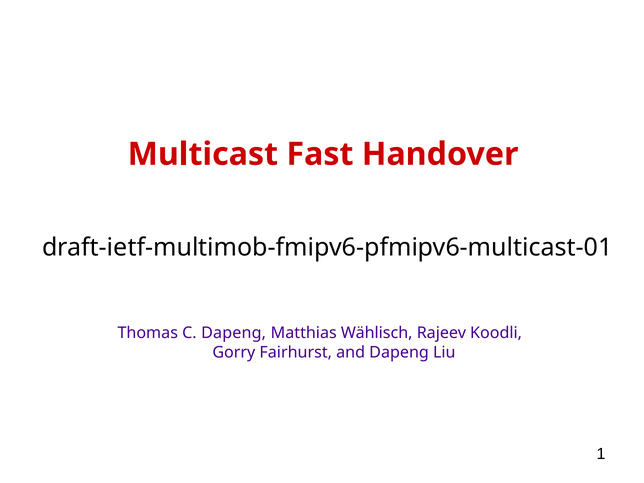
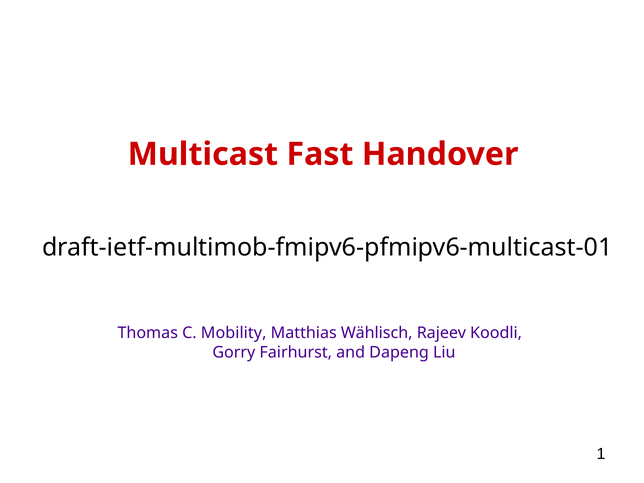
C Dapeng: Dapeng -> Mobility
